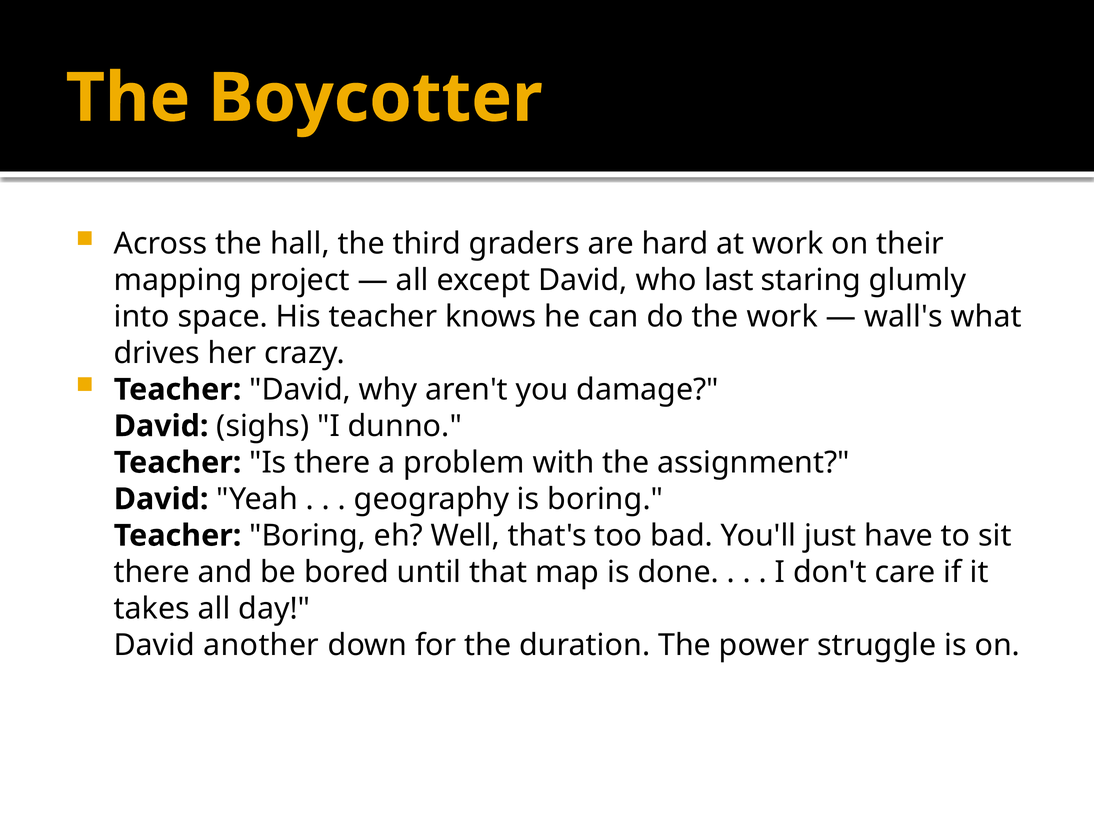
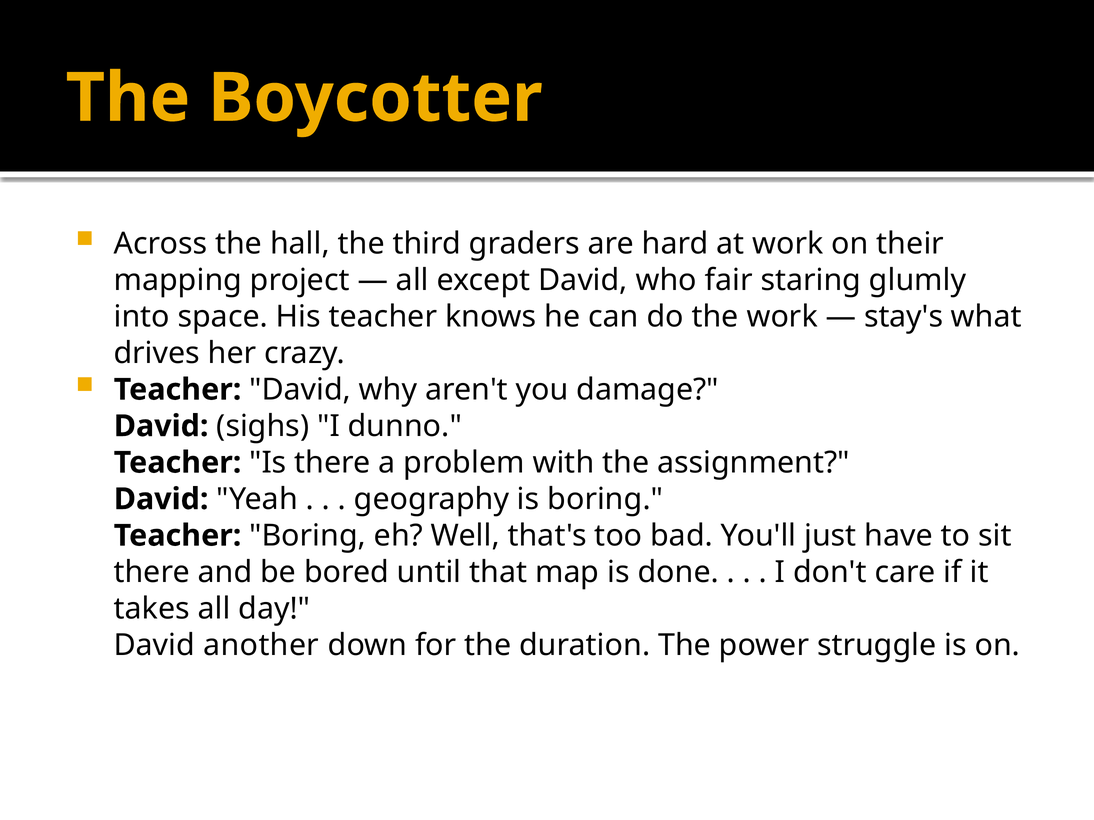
last: last -> fair
wall's: wall's -> stay's
